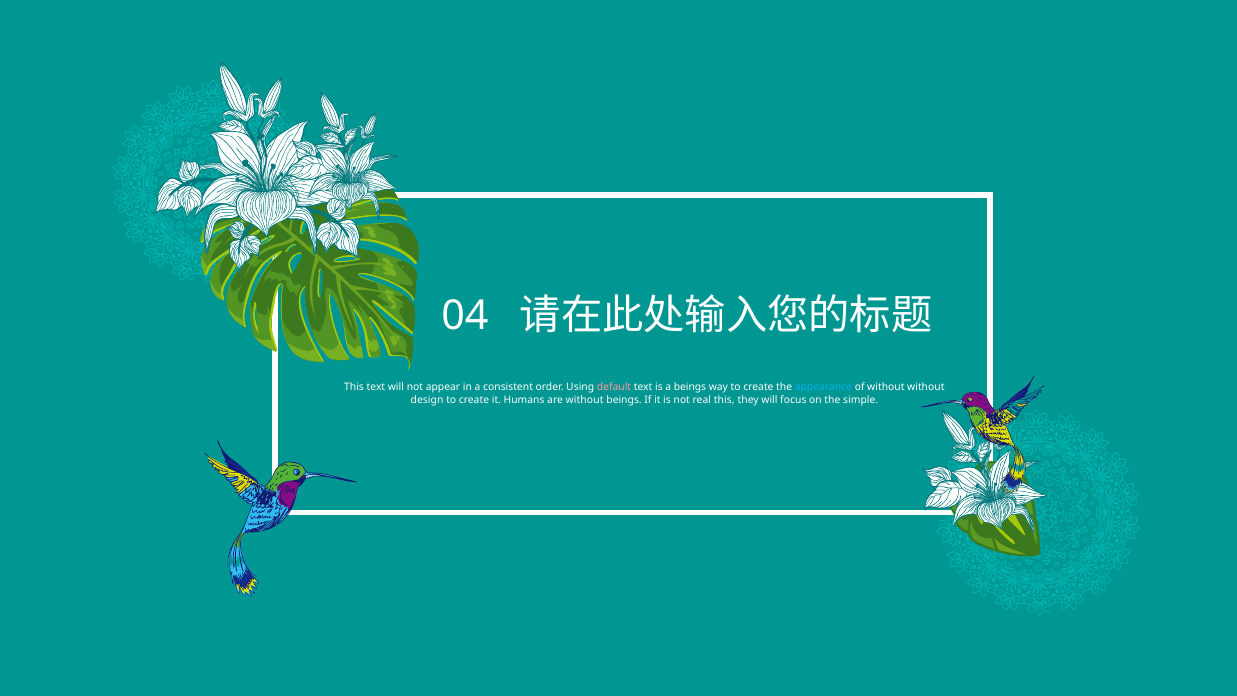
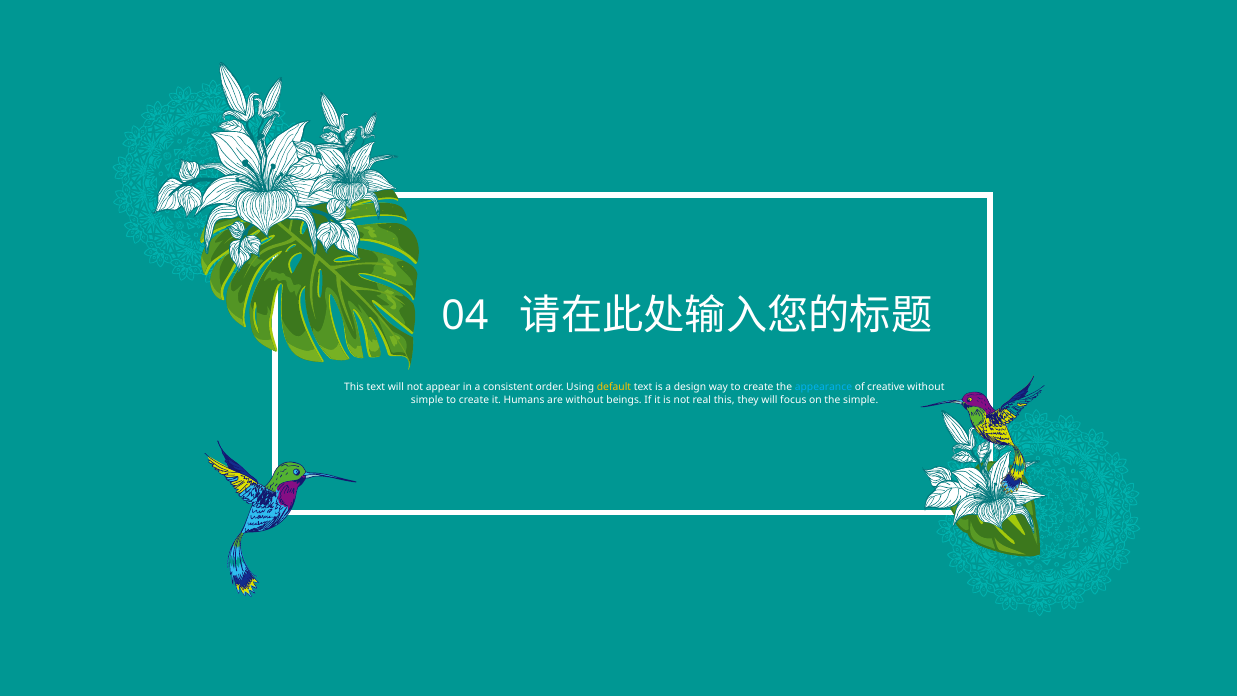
default colour: pink -> yellow
a beings: beings -> design
of without: without -> creative
design at (427, 400): design -> simple
